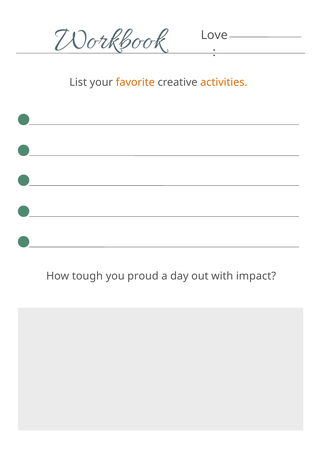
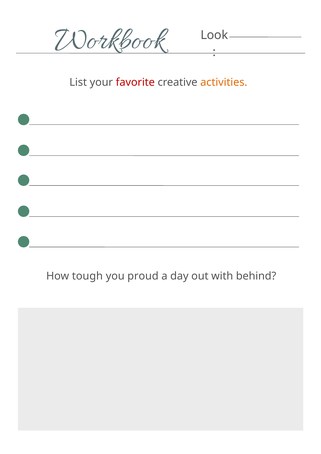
Love: Love -> Look
favorite colour: orange -> red
impact: impact -> behind
